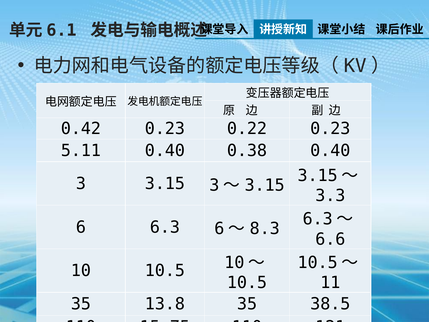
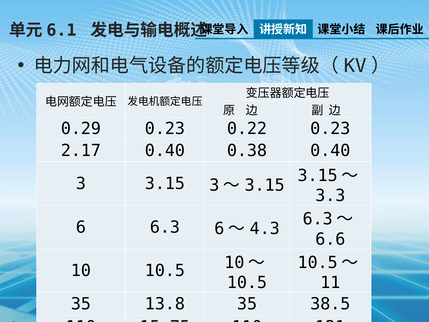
0.42: 0.42 -> 0.29
5.11: 5.11 -> 2.17
8.3: 8.3 -> 4.3
